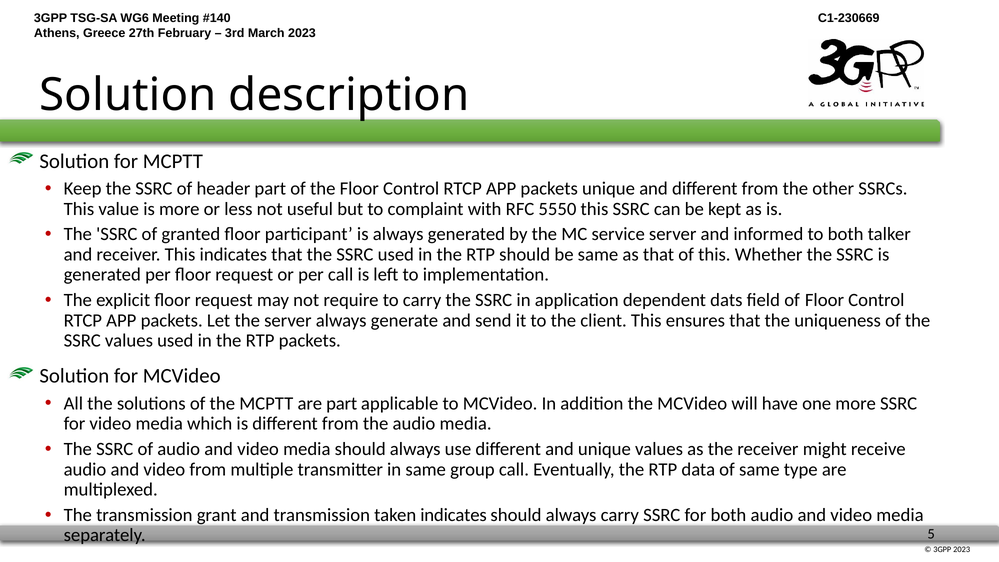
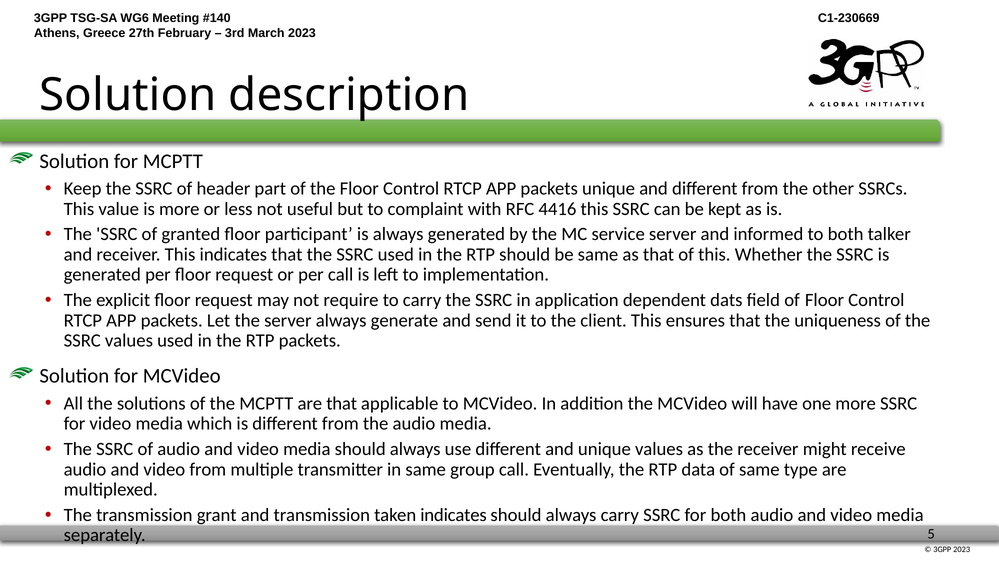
5550: 5550 -> 4416
are part: part -> that
